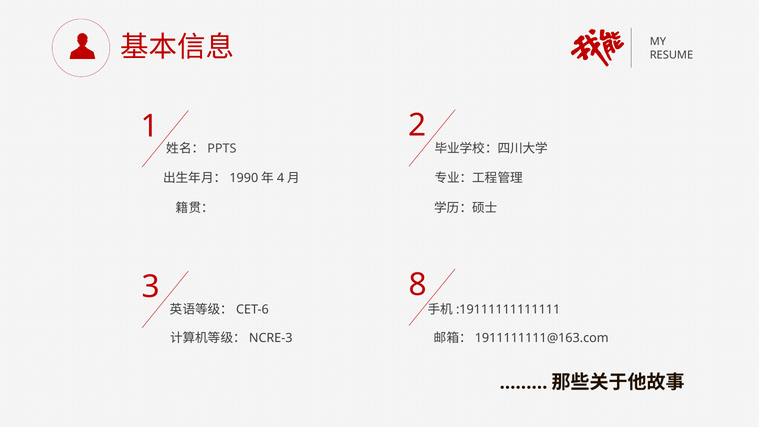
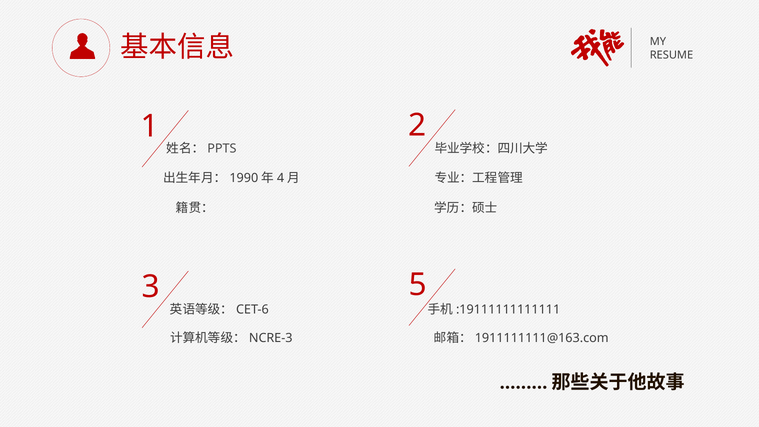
8: 8 -> 5
